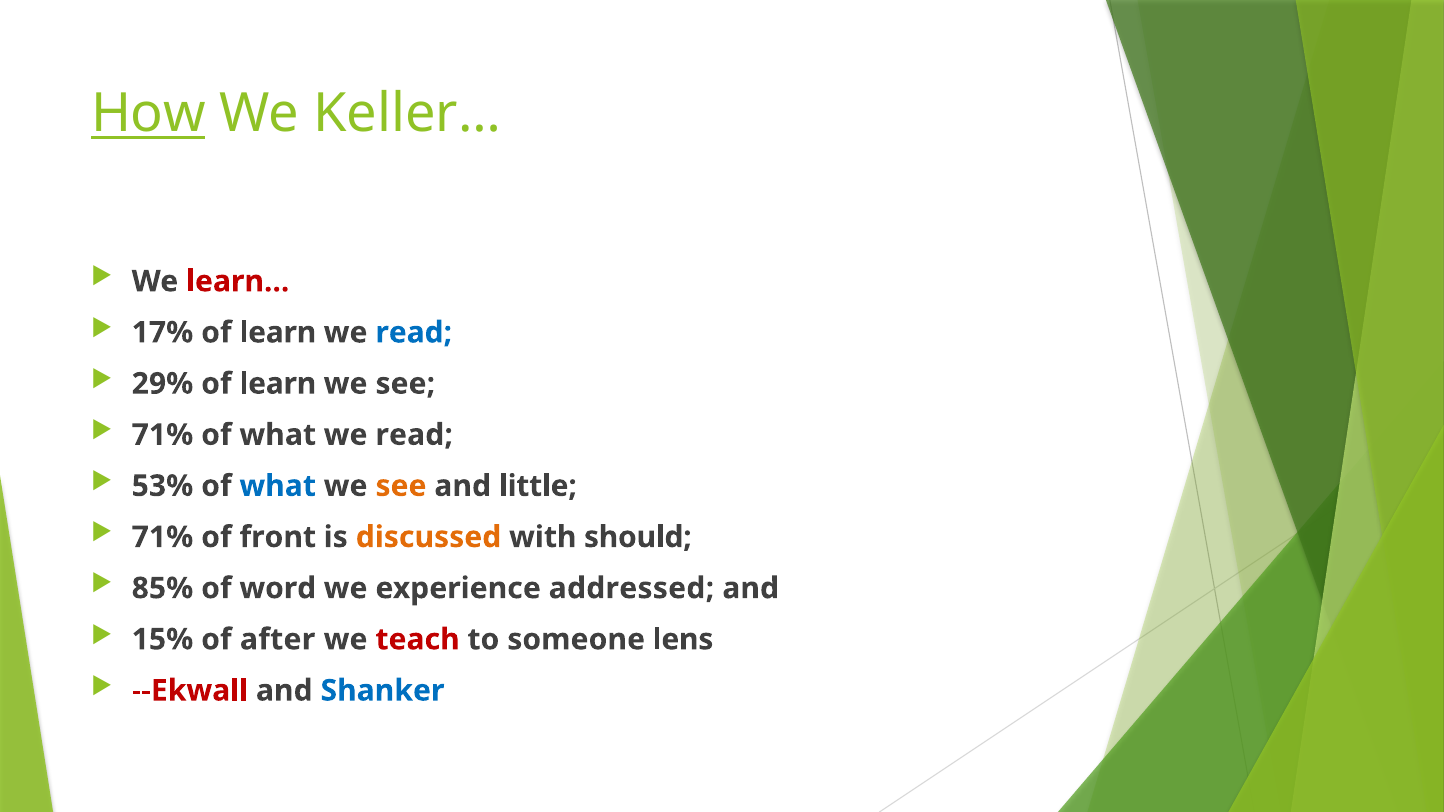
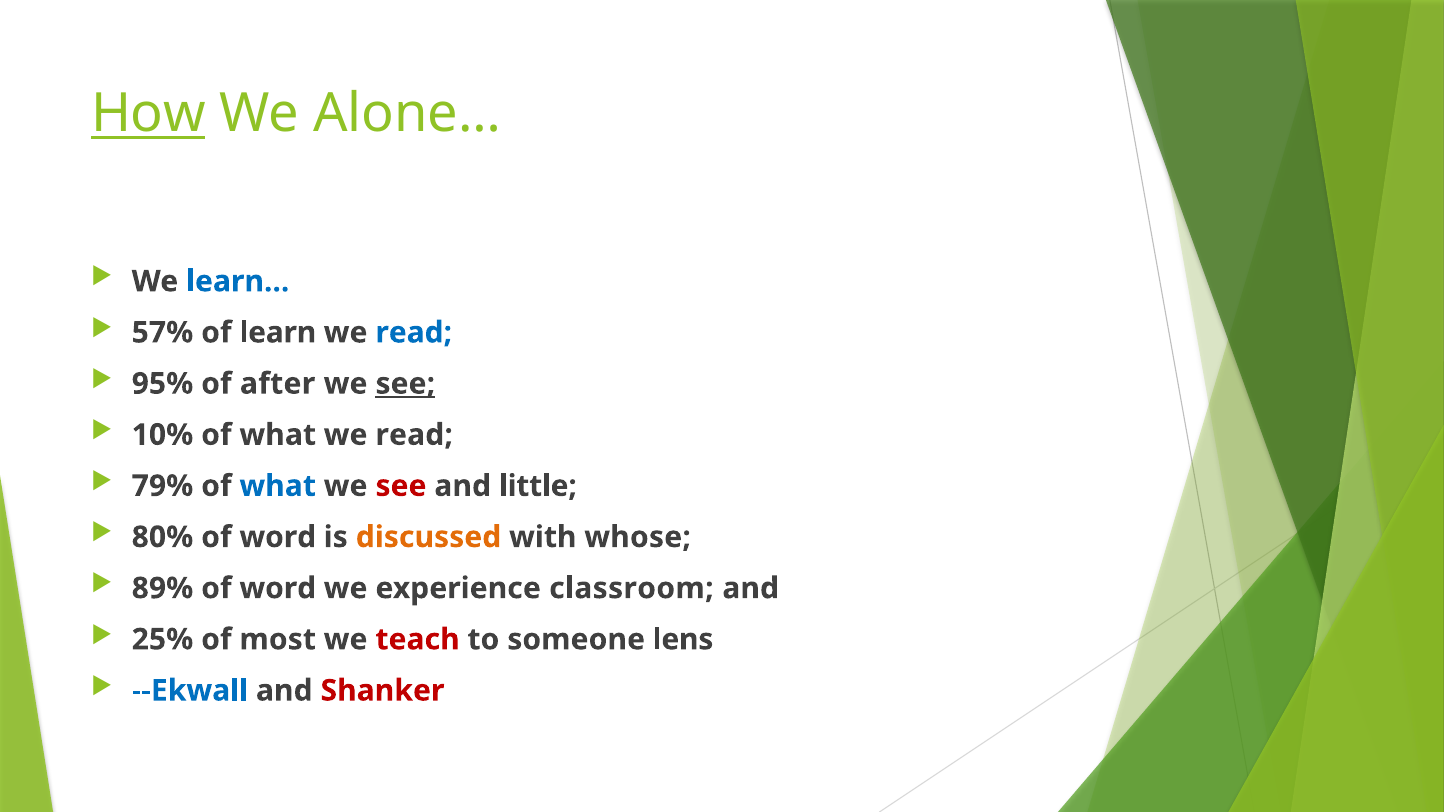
Keller…: Keller… -> Alone…
learn at (238, 281) colour: red -> blue
17%: 17% -> 57%
29%: 29% -> 95%
learn at (278, 384): learn -> after
see at (405, 384) underline: none -> present
71% at (162, 435): 71% -> 10%
53%: 53% -> 79%
see at (401, 486) colour: orange -> red
71% at (162, 537): 71% -> 80%
front at (278, 537): front -> word
should: should -> whose
85%: 85% -> 89%
addressed: addressed -> classroom
15%: 15% -> 25%
after: after -> most
--Ekwall colour: red -> blue
Shanker colour: blue -> red
